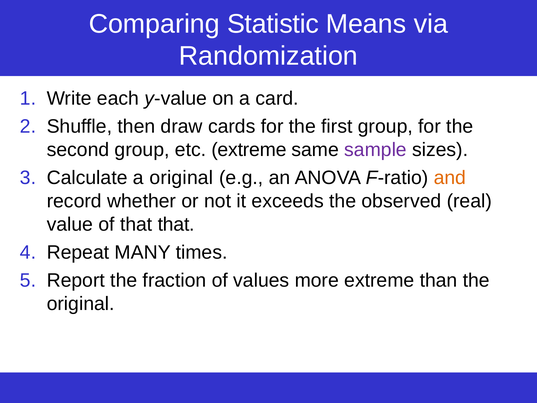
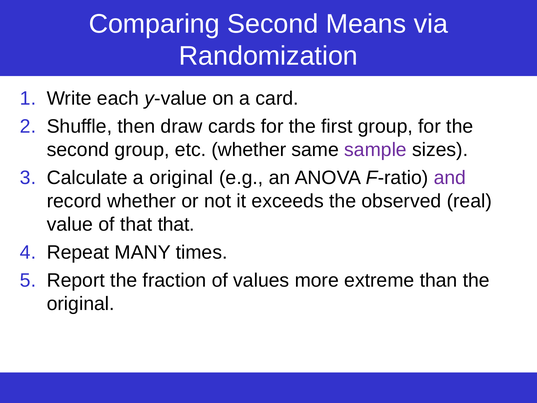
Comparing Statistic: Statistic -> Second
etc extreme: extreme -> whether
and colour: orange -> purple
